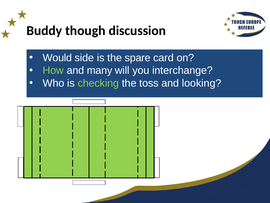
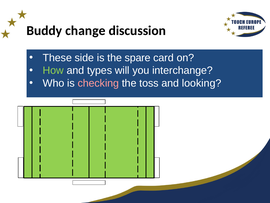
though: though -> change
Would: Would -> These
many: many -> types
checking colour: light green -> pink
